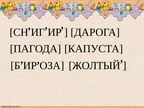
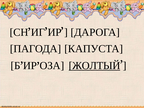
ЖОЛТЫЙ underline: none -> present
